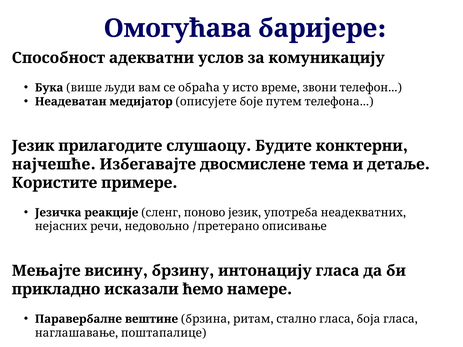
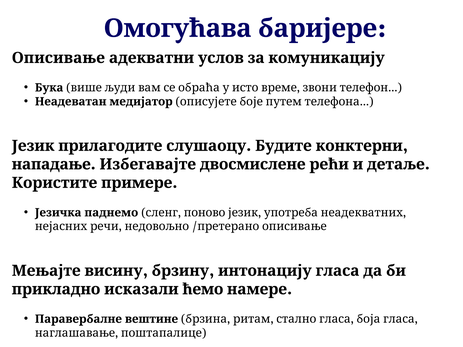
Способност at (58, 58): Способност -> Описивање
најчешће: најчешће -> нападање
тема: тема -> рећи
реакције: реакције -> паднемо
